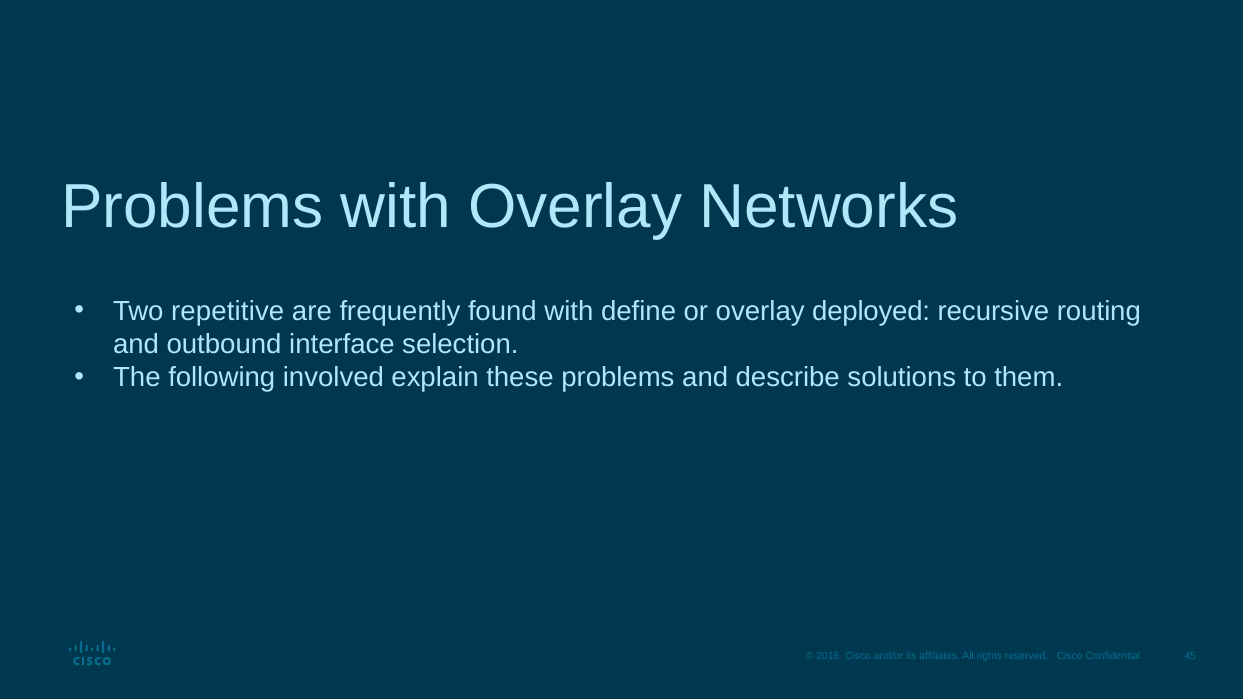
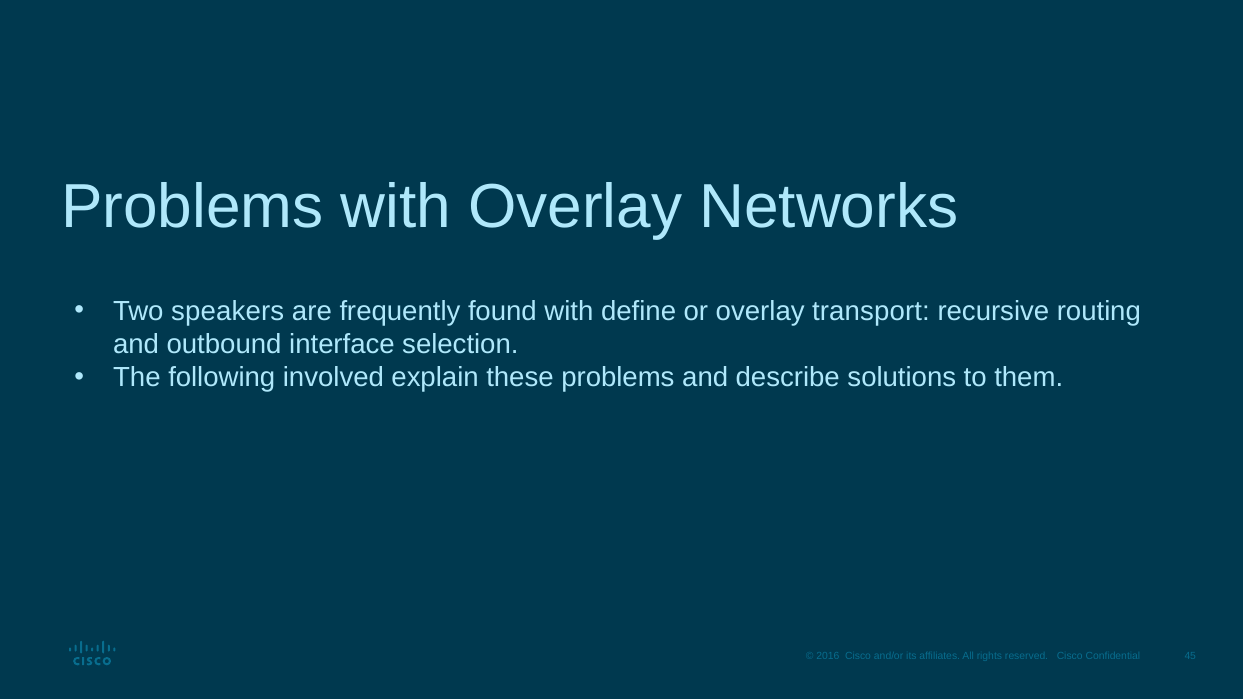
repetitive: repetitive -> speakers
deployed: deployed -> transport
